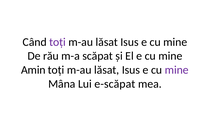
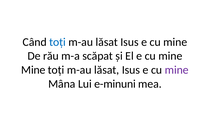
toți at (58, 42) colour: purple -> blue
Amin at (33, 70): Amin -> Mine
e-scăpat: e-scăpat -> e-minuni
